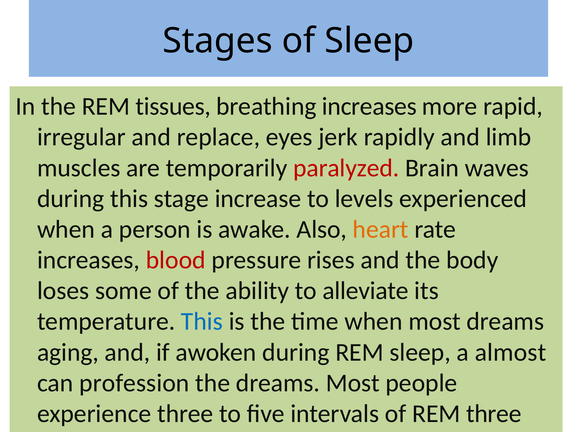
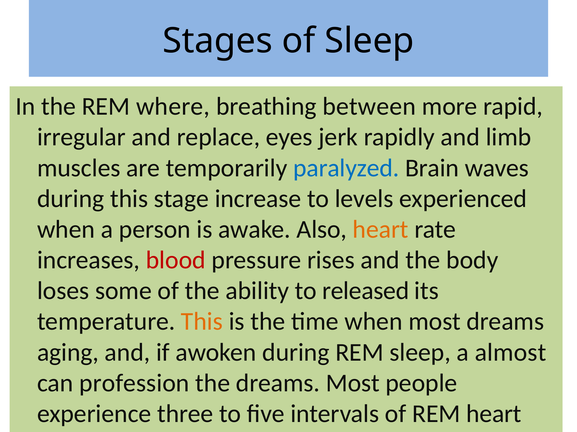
tissues: tissues -> where
breathing increases: increases -> between
paralyzed colour: red -> blue
alleviate: alleviate -> released
This at (202, 322) colour: blue -> orange
REM three: three -> heart
